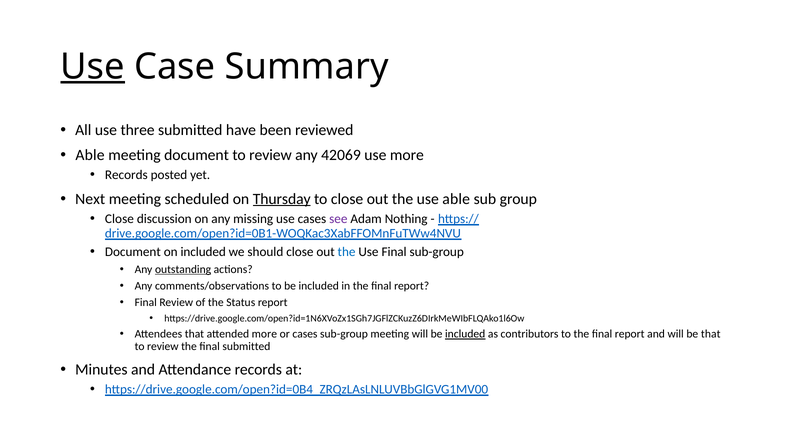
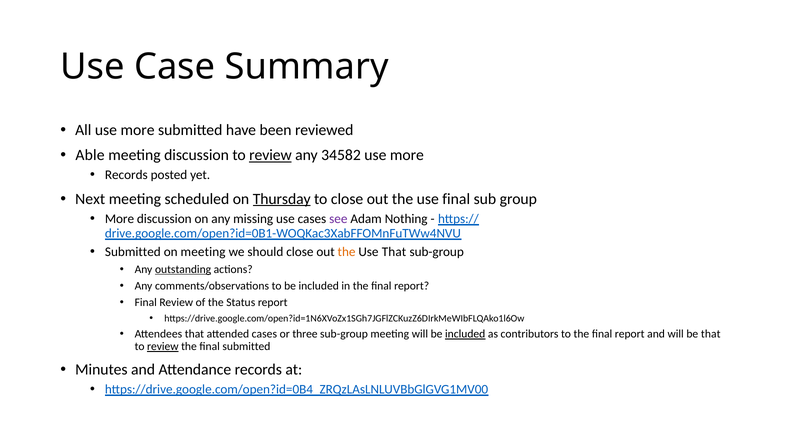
Use at (93, 67) underline: present -> none
All use three: three -> more
meeting document: document -> discussion
review at (270, 155) underline: none -> present
42069: 42069 -> 34582
use able: able -> final
Close at (119, 219): Close -> More
Document at (133, 252): Document -> Submitted
on included: included -> meeting
the at (347, 252) colour: blue -> orange
Use Final: Final -> That
attended more: more -> cases
or cases: cases -> three
review at (163, 346) underline: none -> present
